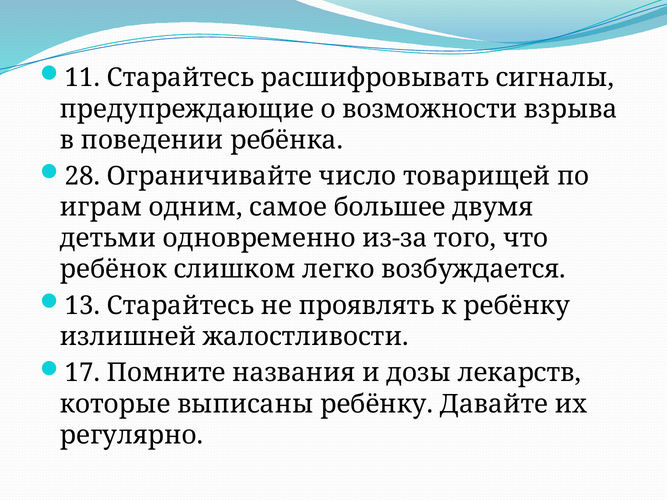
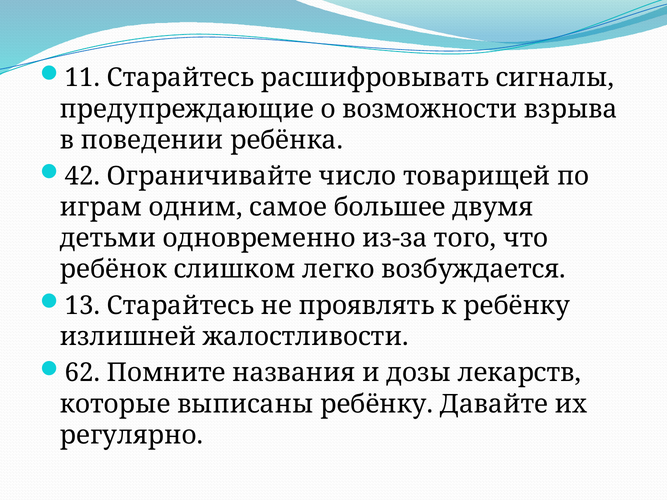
28: 28 -> 42
17: 17 -> 62
